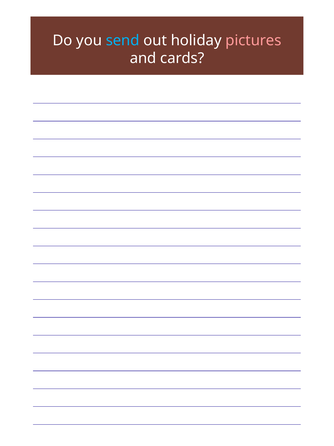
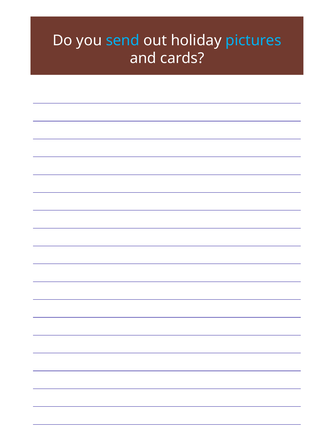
pictures colour: pink -> light blue
